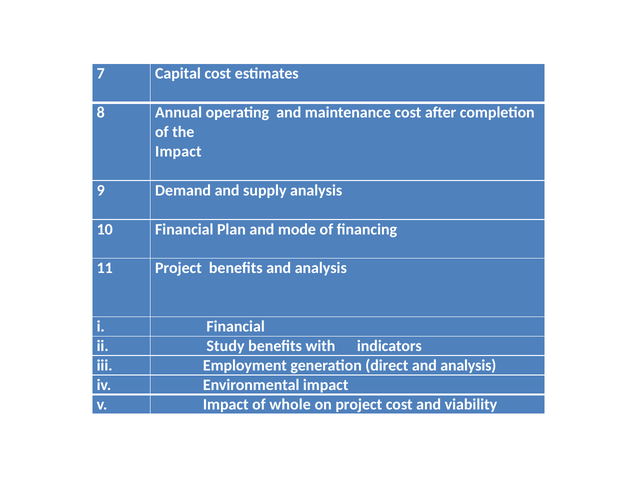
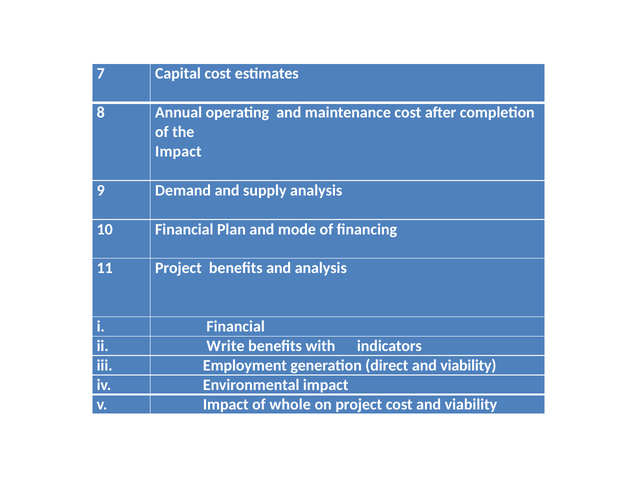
Study: Study -> Write
direct and analysis: analysis -> viability
